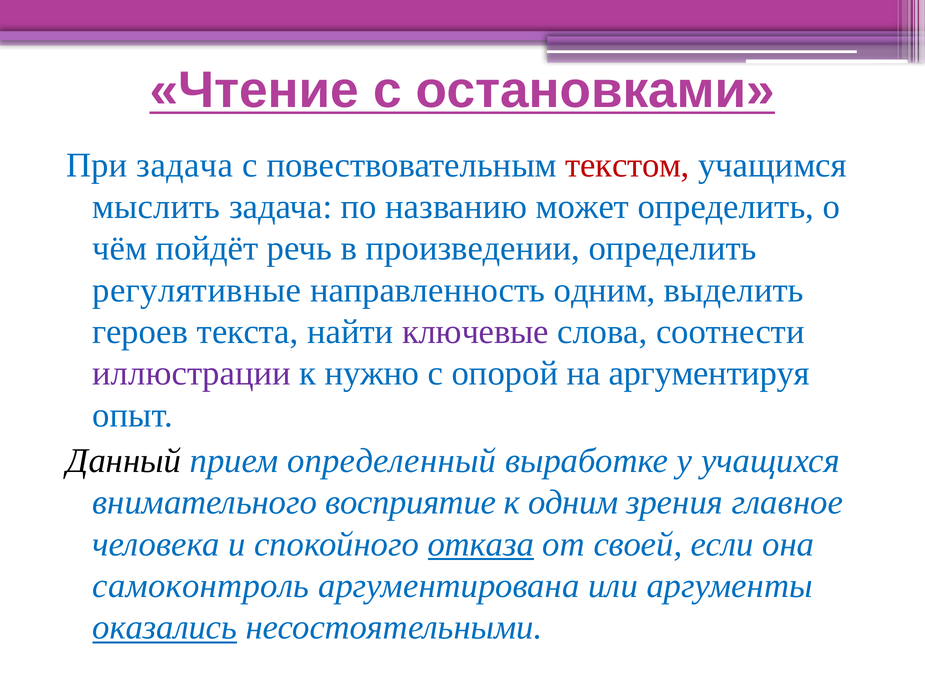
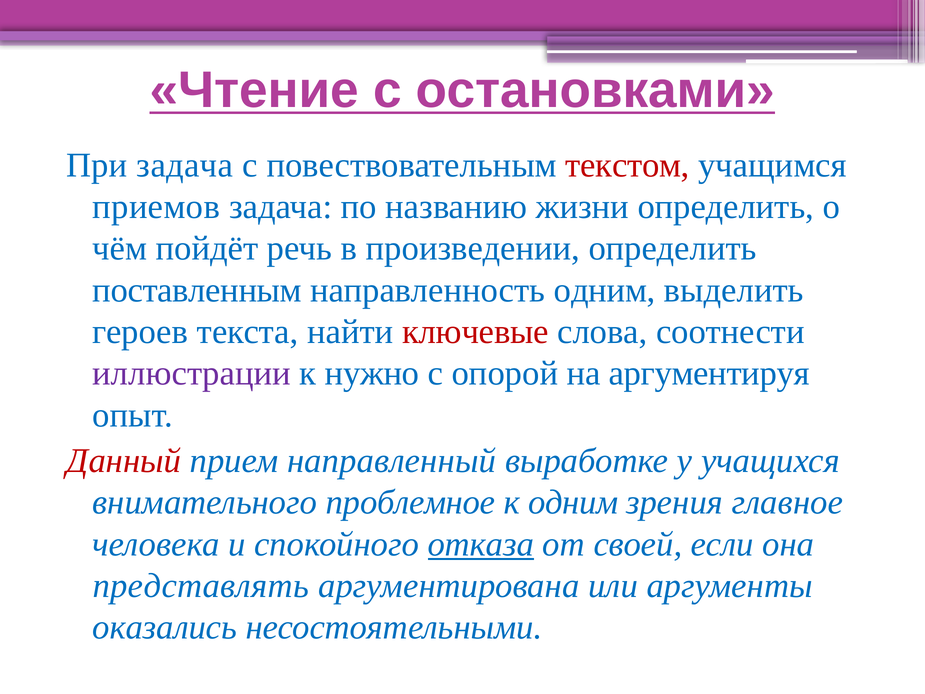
мыслить: мыслить -> приемов
может: может -> жизни
регулятивные: регулятивные -> поставленным
ключевые colour: purple -> red
Данный colour: black -> red
определенный: определенный -> направленный
восприятие: восприятие -> проблемное
самоконтроль: самоконтроль -> представлять
оказались underline: present -> none
